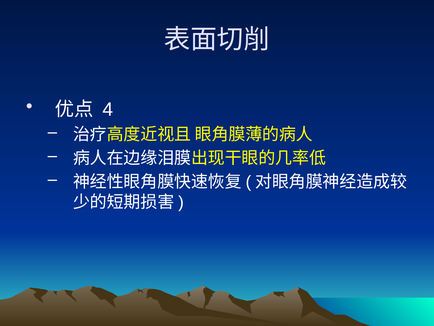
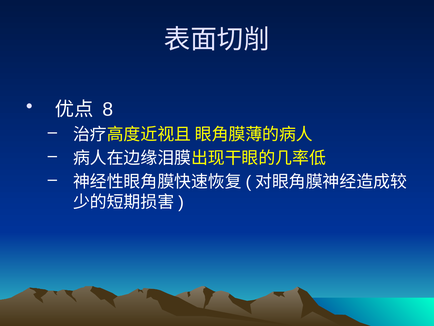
4: 4 -> 8
